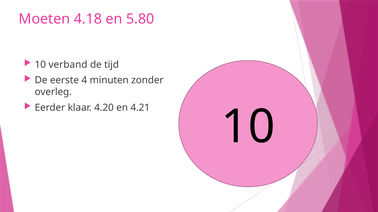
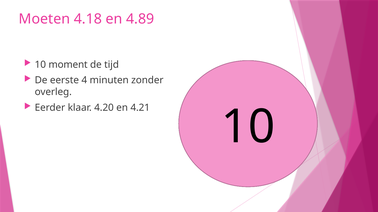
5.80: 5.80 -> 4.89
verband: verband -> moment
